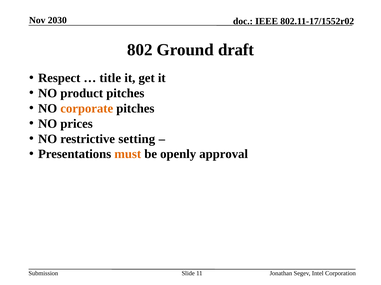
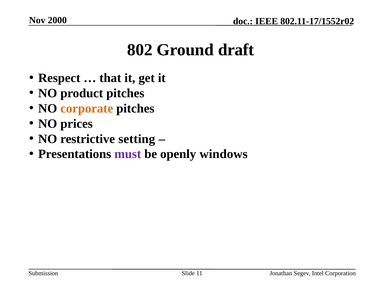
2030: 2030 -> 2000
title: title -> that
must colour: orange -> purple
approval: approval -> windows
